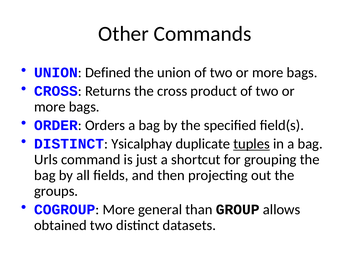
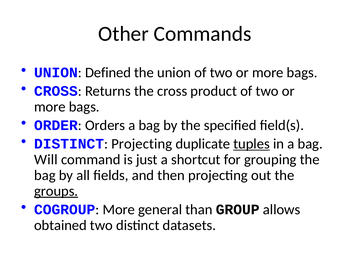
DISTINCT Ysicalphay: Ysicalphay -> Projecting
Urls: Urls -> Will
groups underline: none -> present
